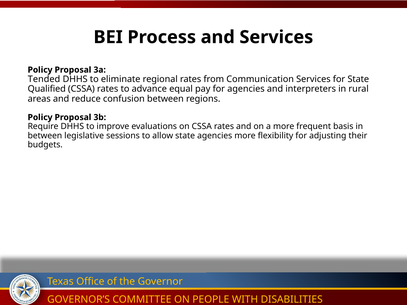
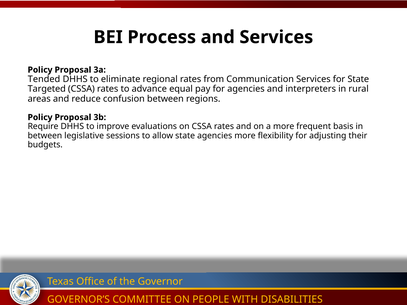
Qualified: Qualified -> Targeted
